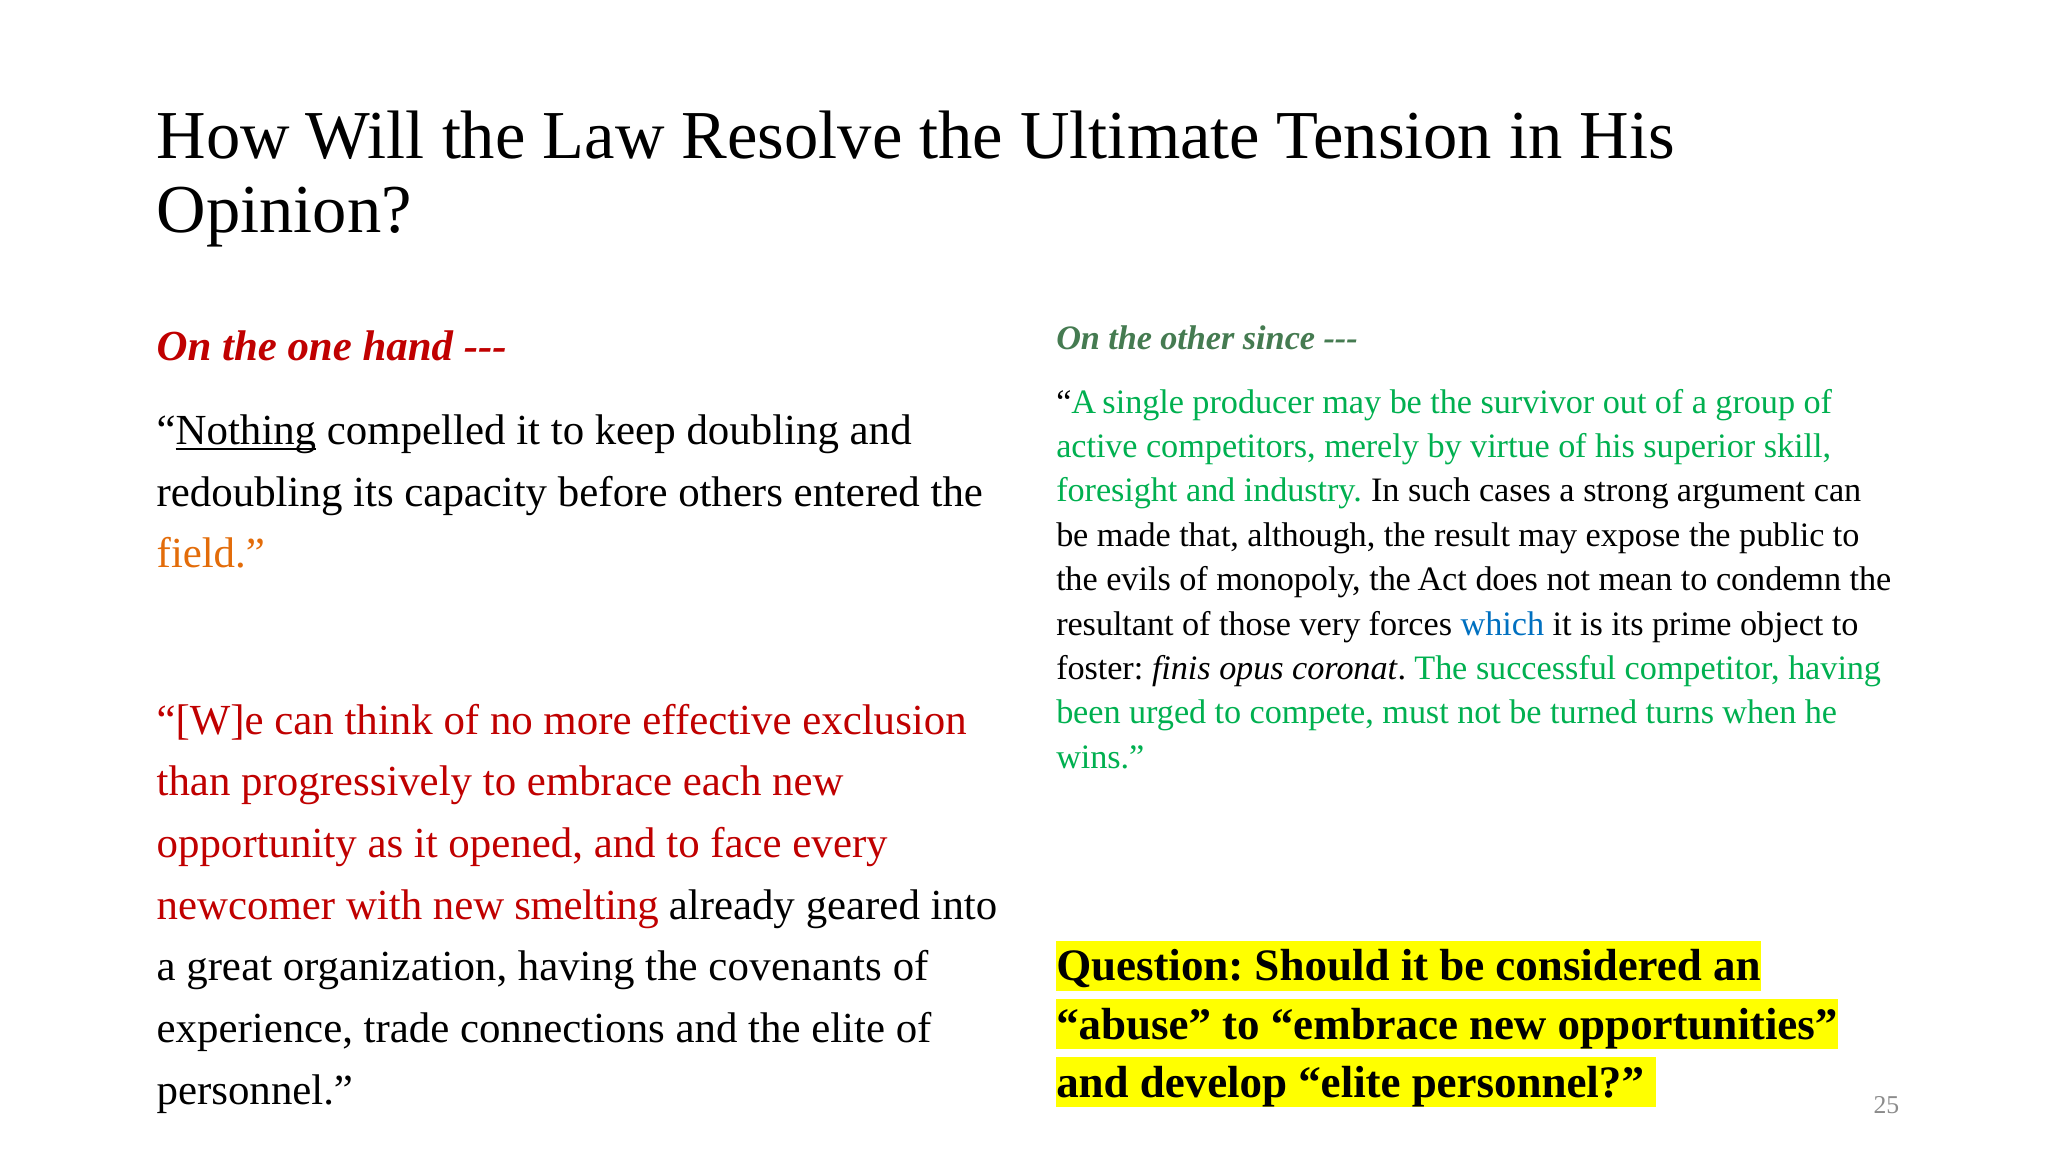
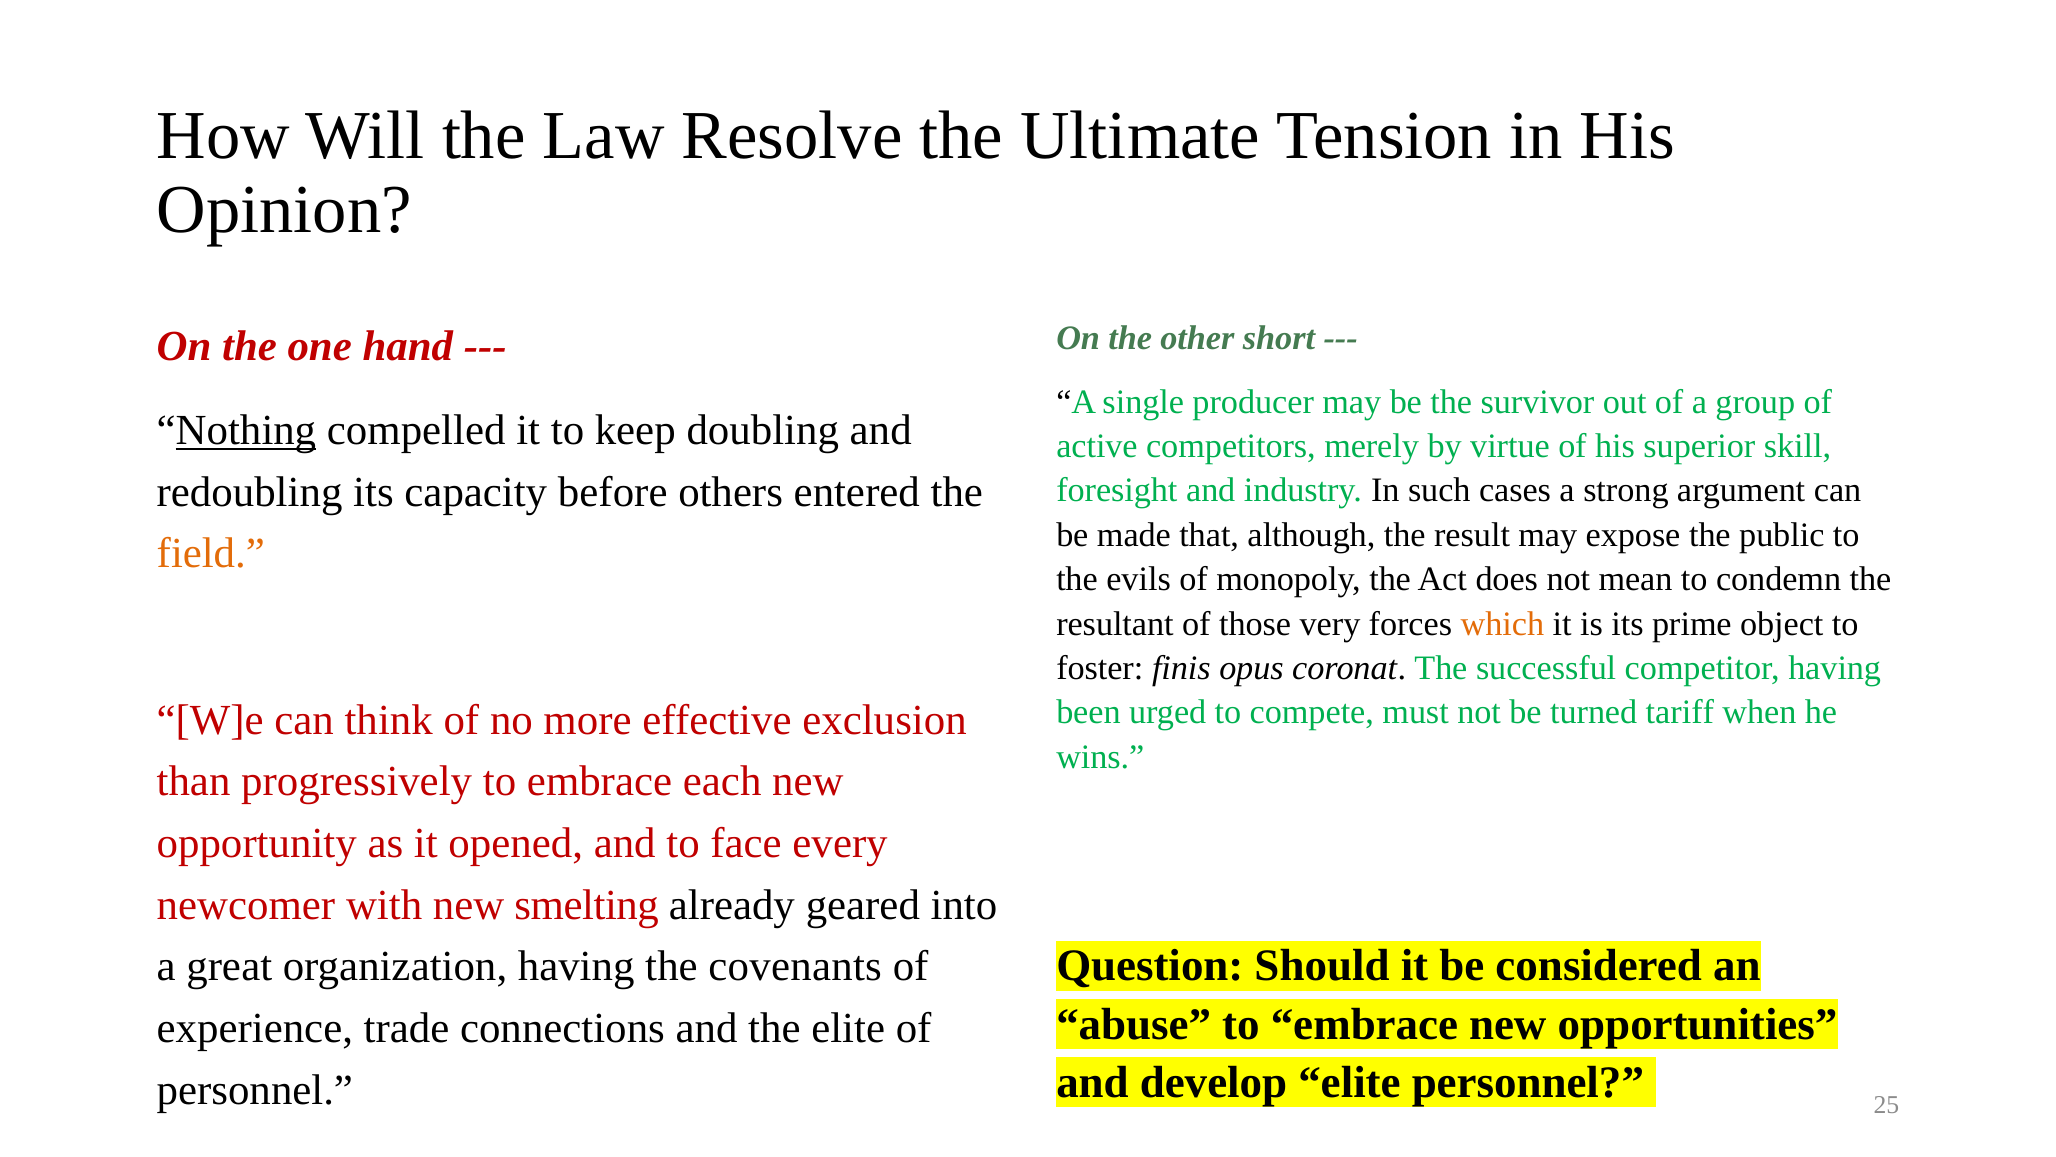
since: since -> short
which colour: blue -> orange
turns: turns -> tariff
